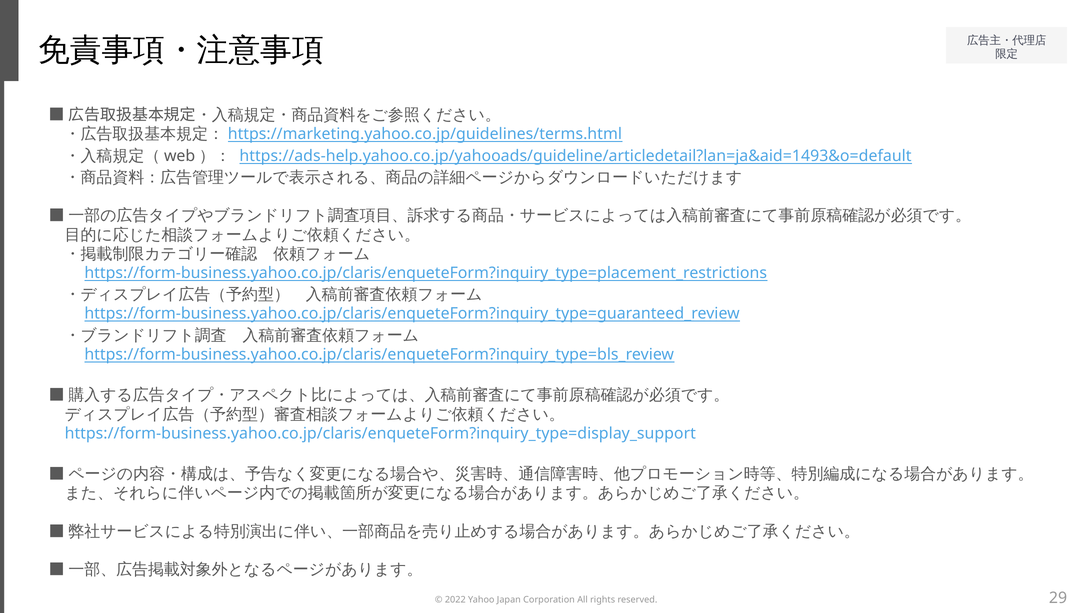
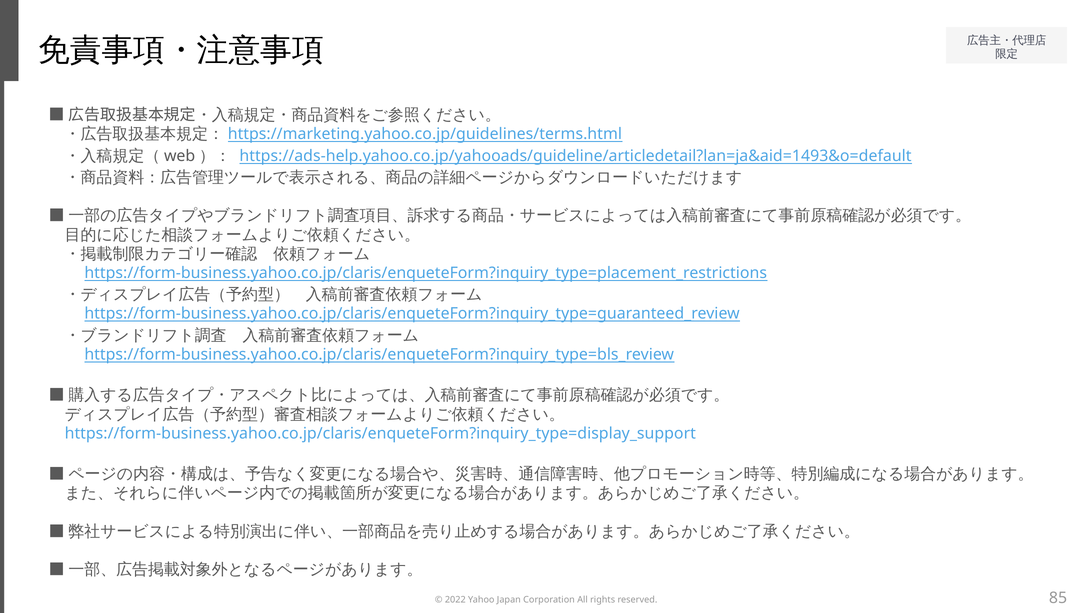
29: 29 -> 85
